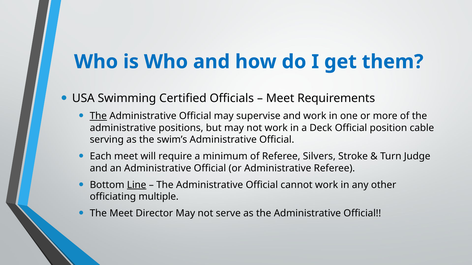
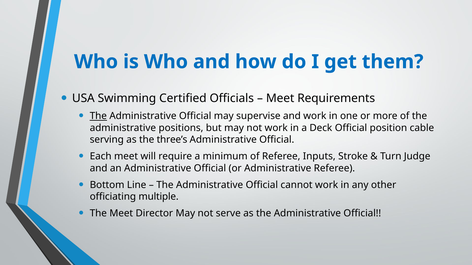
swim’s: swim’s -> three’s
Silvers: Silvers -> Inputs
Line underline: present -> none
